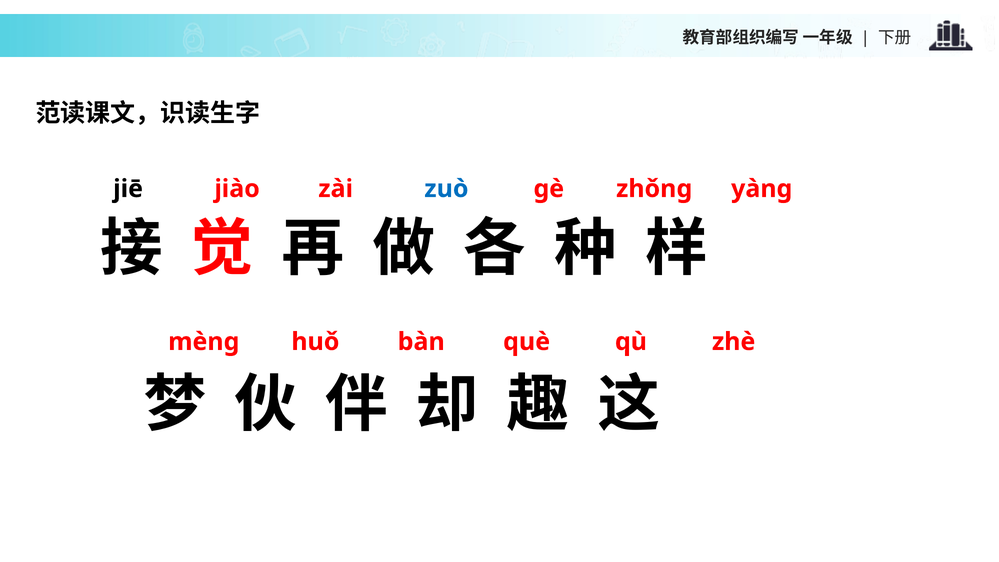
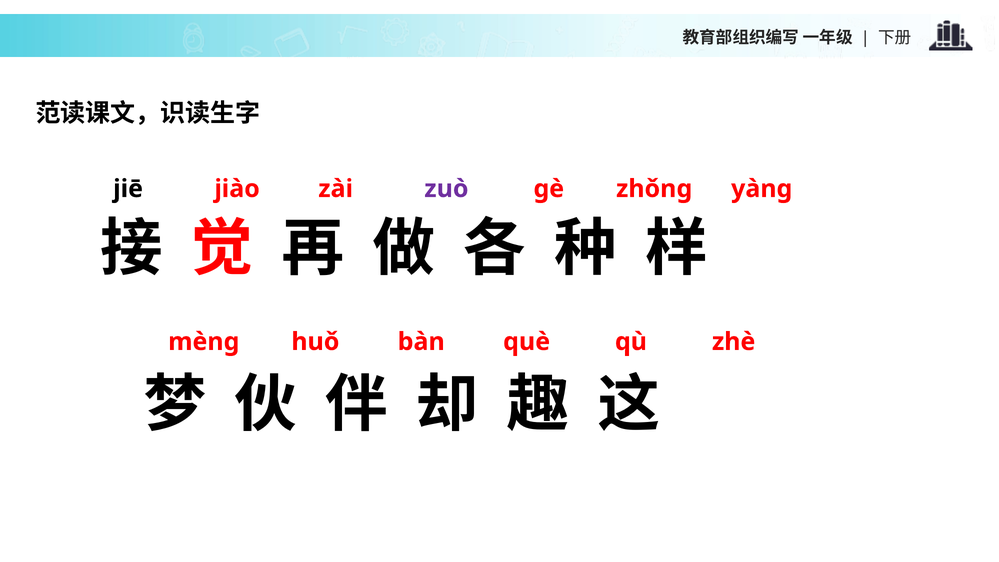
zuò colour: blue -> purple
